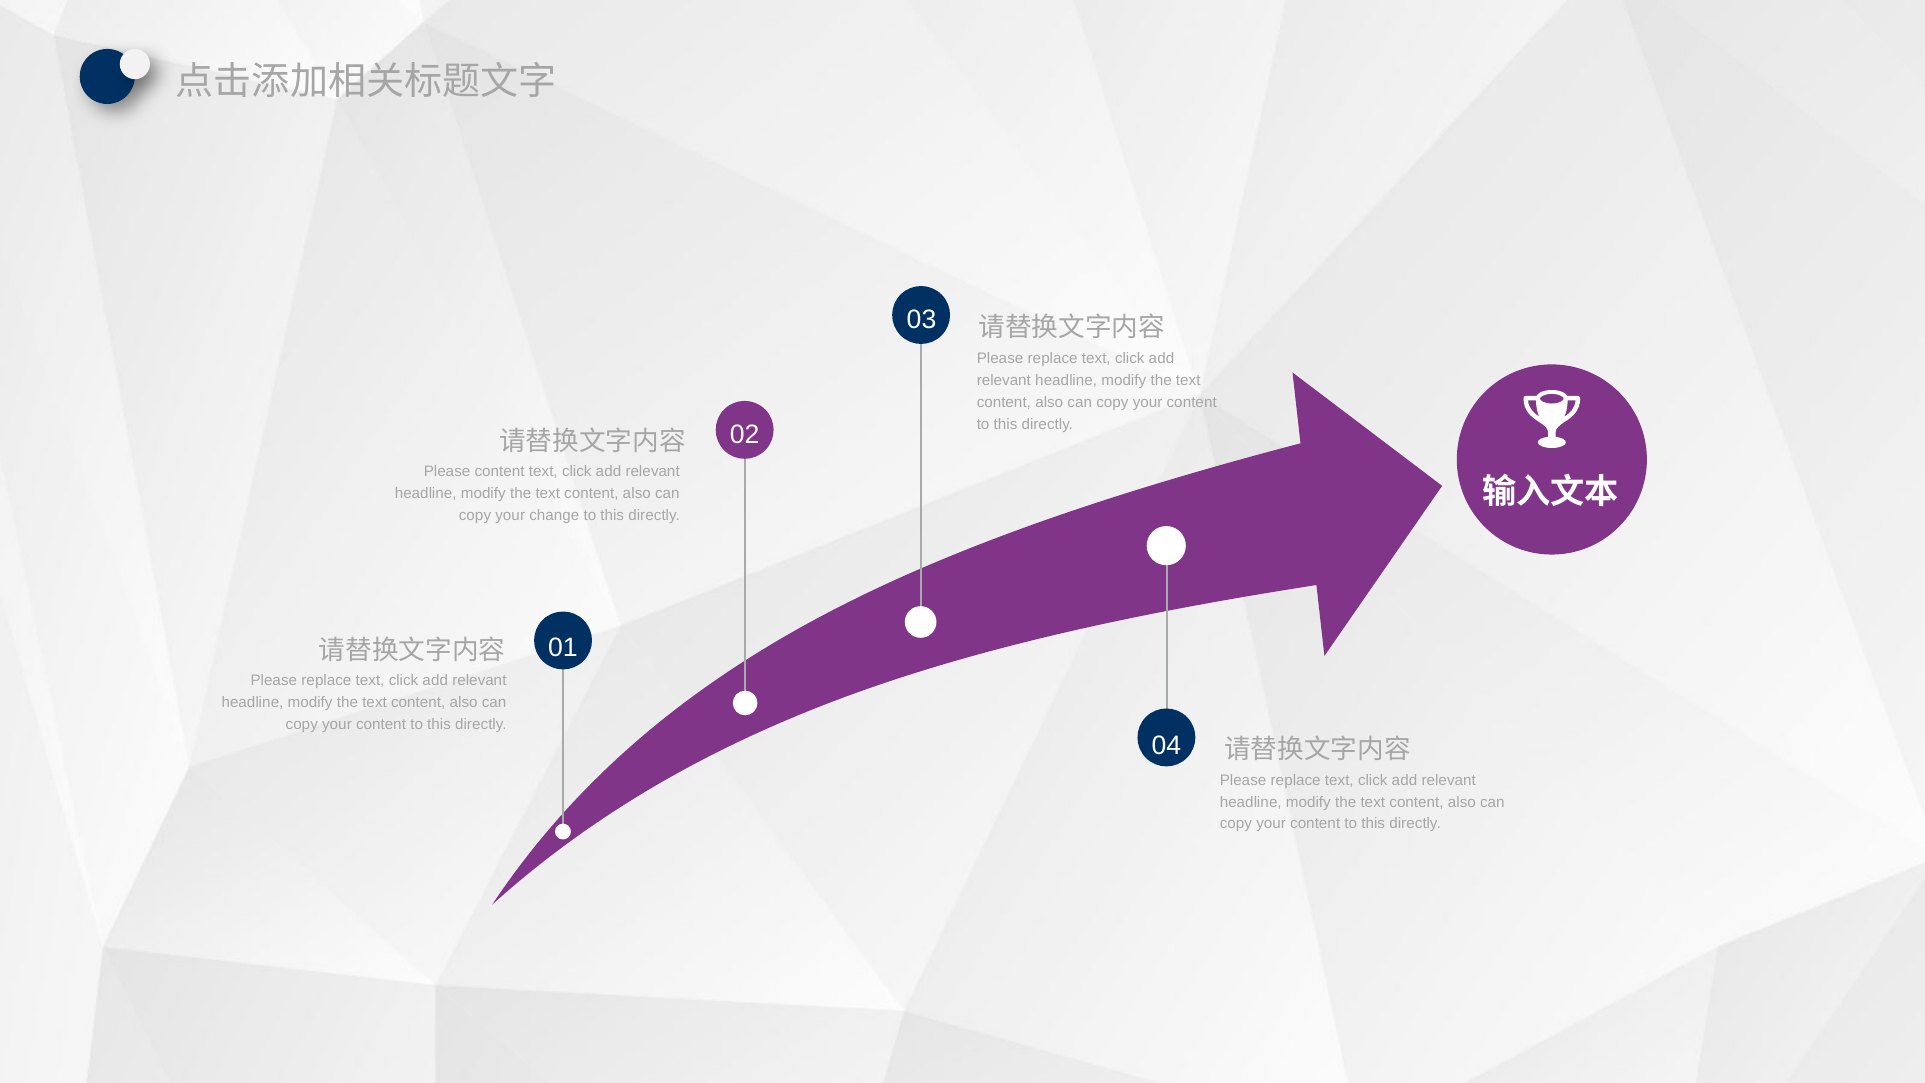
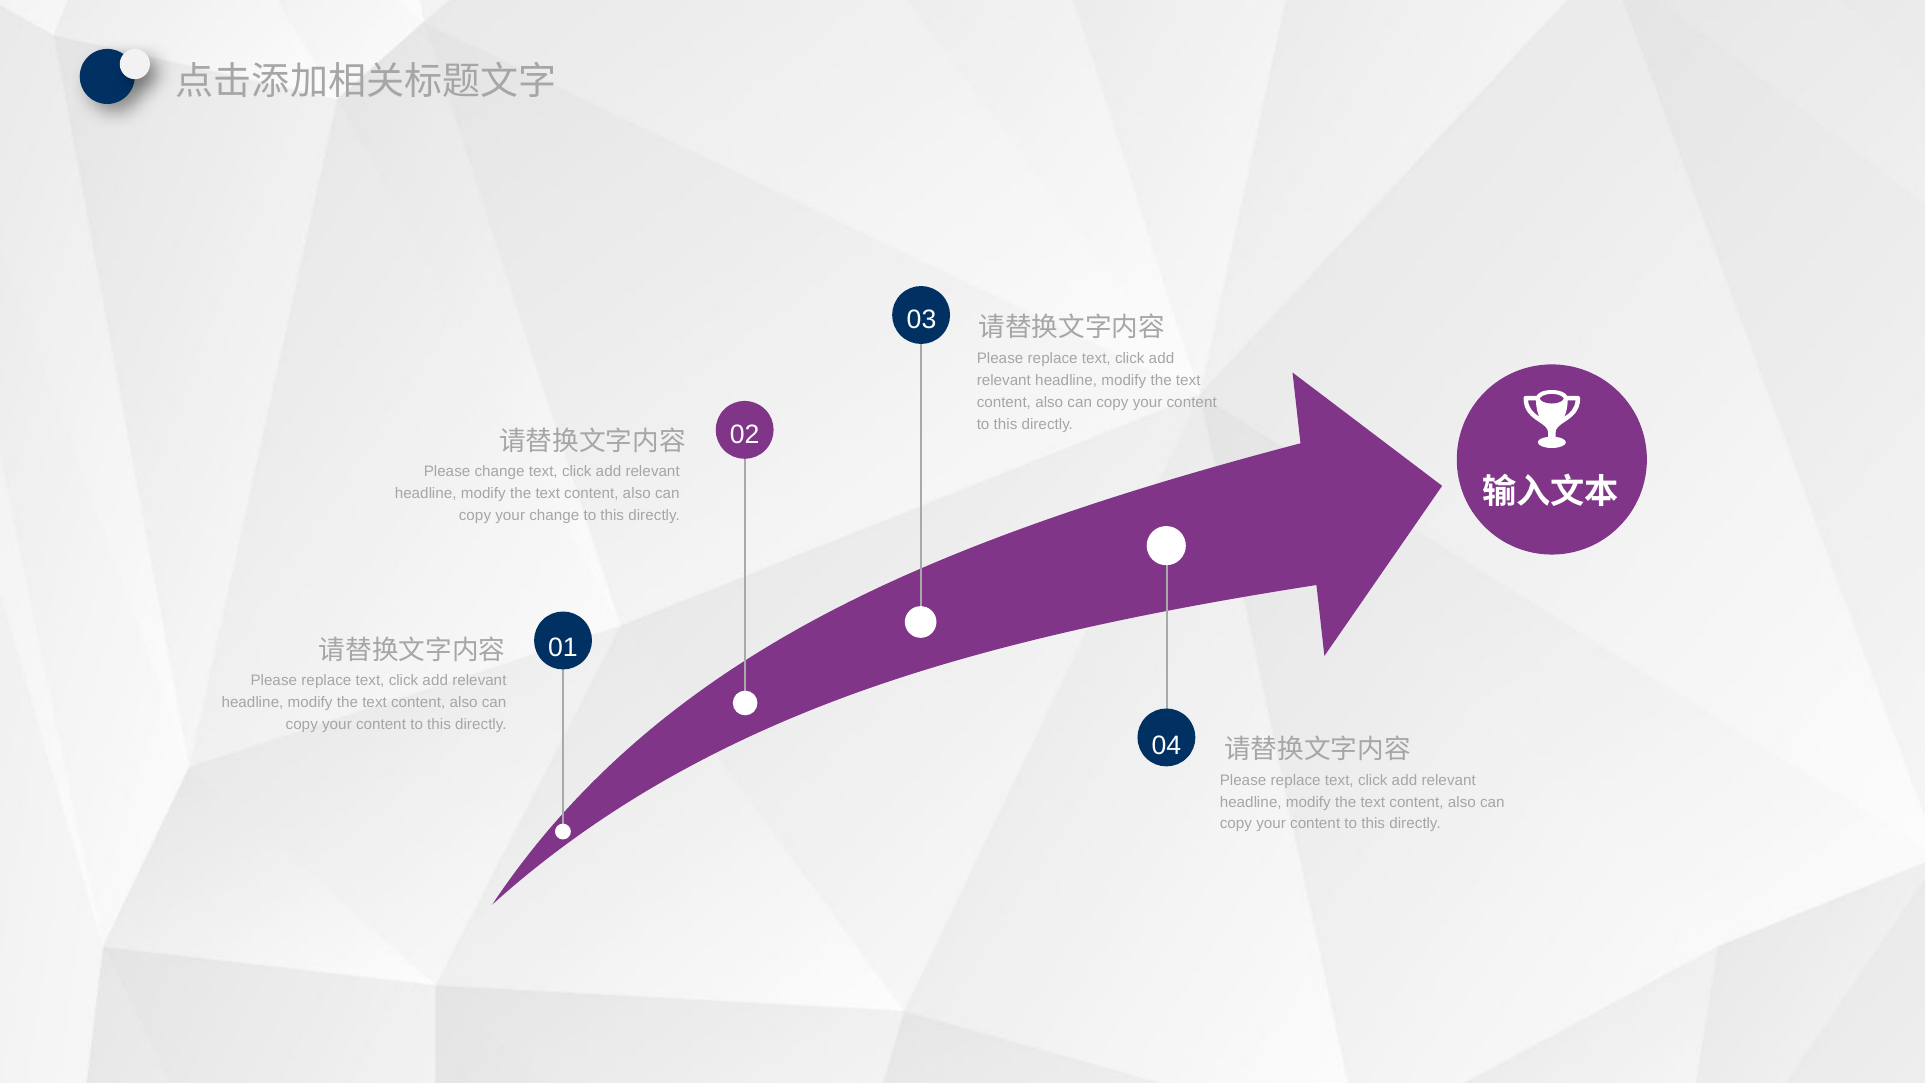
Please content: content -> change
